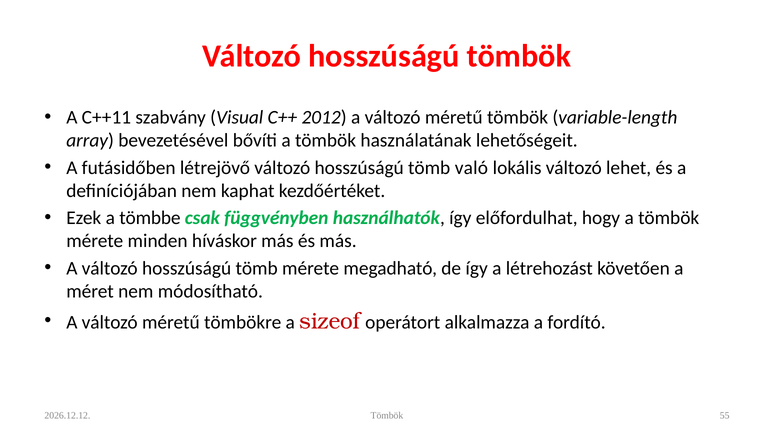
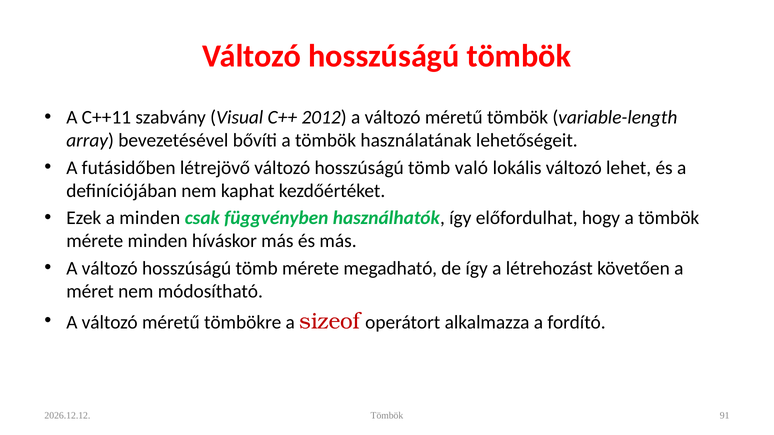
a tömbbe: tömbbe -> minden
55: 55 -> 91
